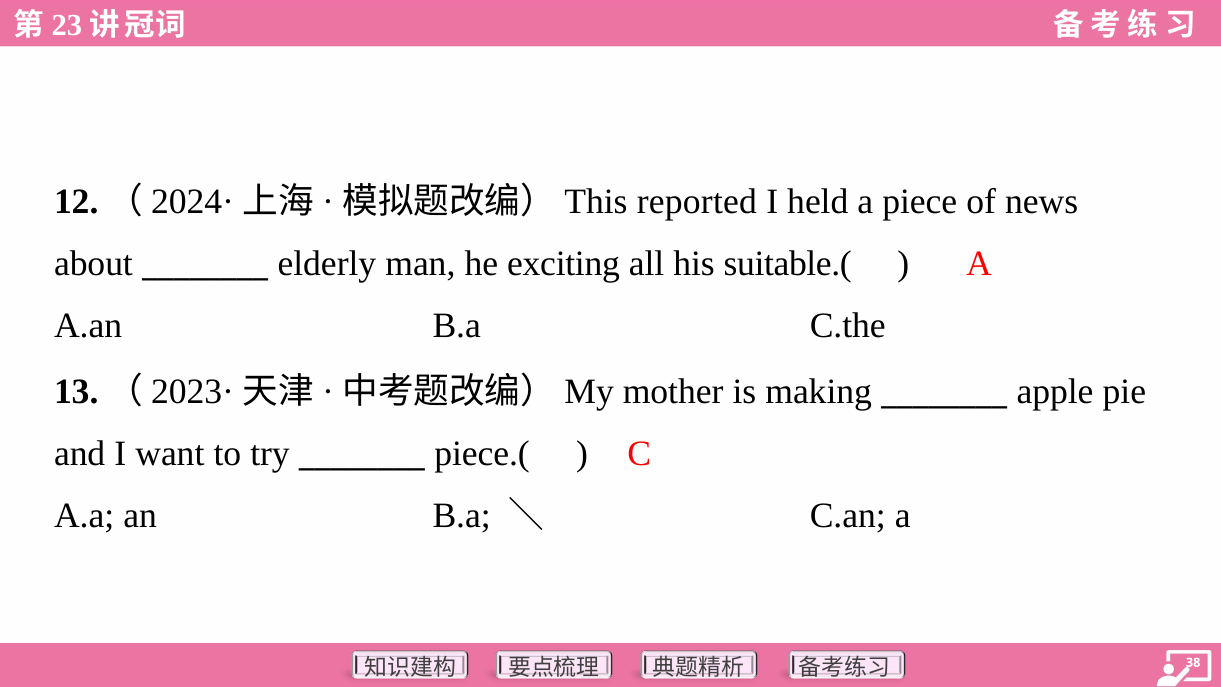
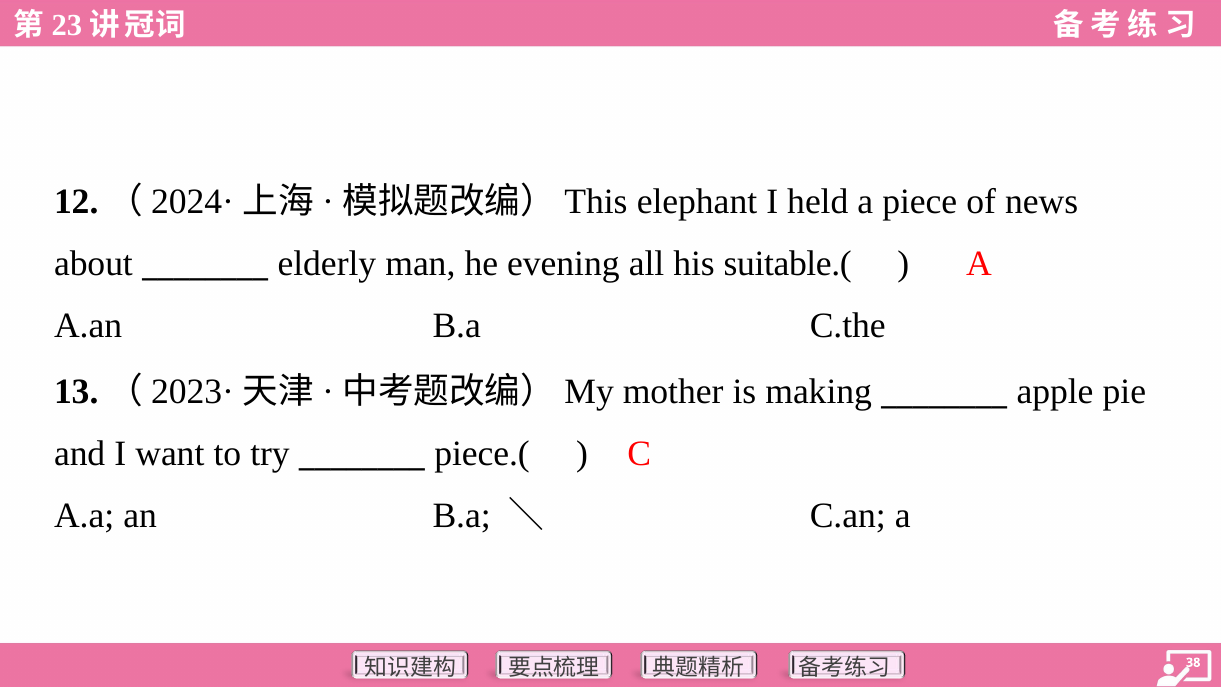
reported: reported -> elephant
exciting: exciting -> evening
